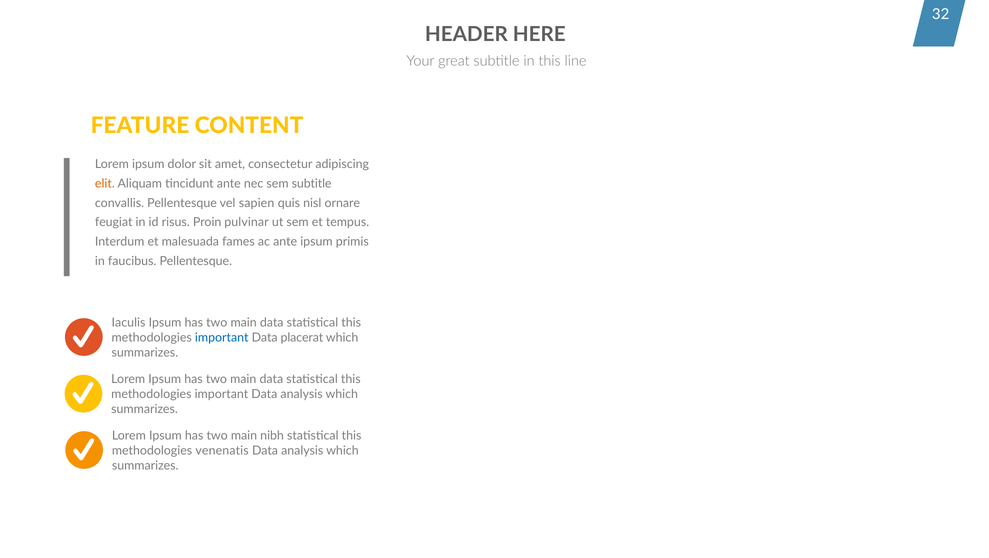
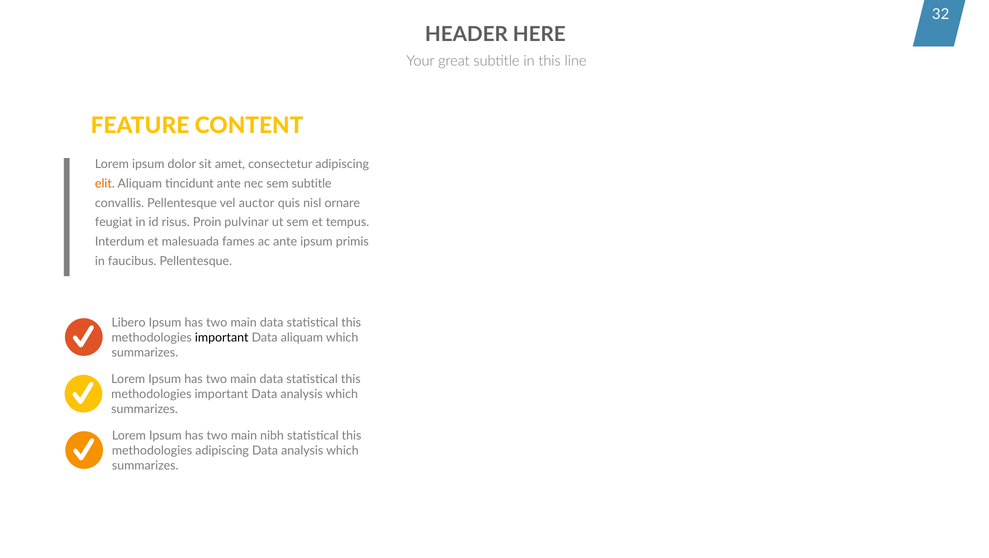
sapien: sapien -> auctor
Iaculis: Iaculis -> Libero
important at (222, 337) colour: blue -> black
Data placerat: placerat -> aliquam
methodologies venenatis: venenatis -> adipiscing
